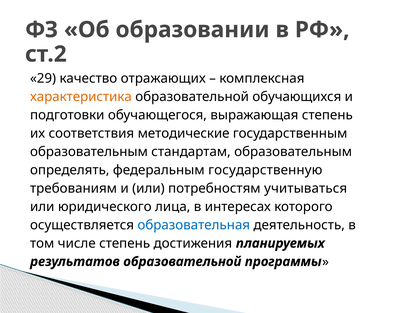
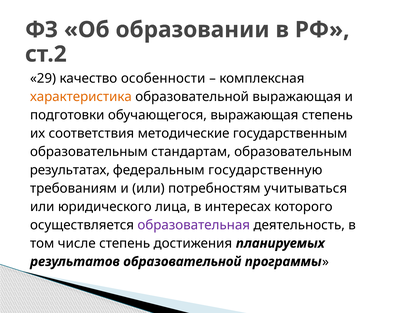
отражающих: отражающих -> особенности
образовательной обучающихся: обучающихся -> выражающая
определять: определять -> результатах
образовательная colour: blue -> purple
